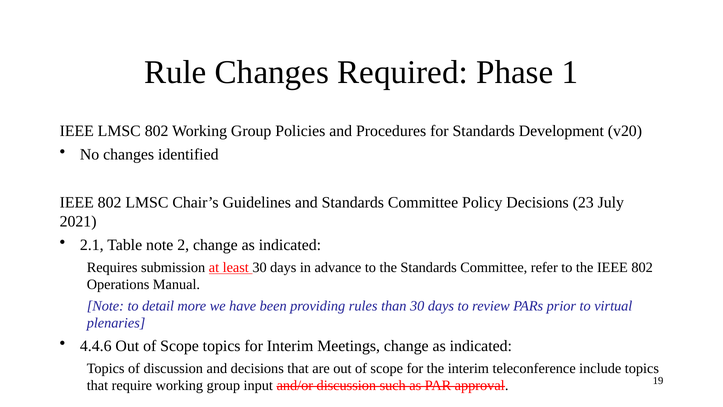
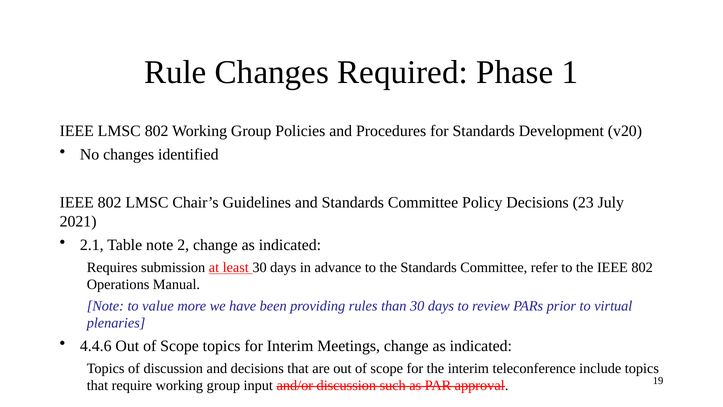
detail: detail -> value
